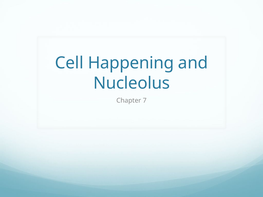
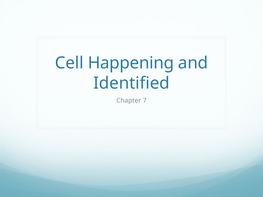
Nucleolus: Nucleolus -> Identified
